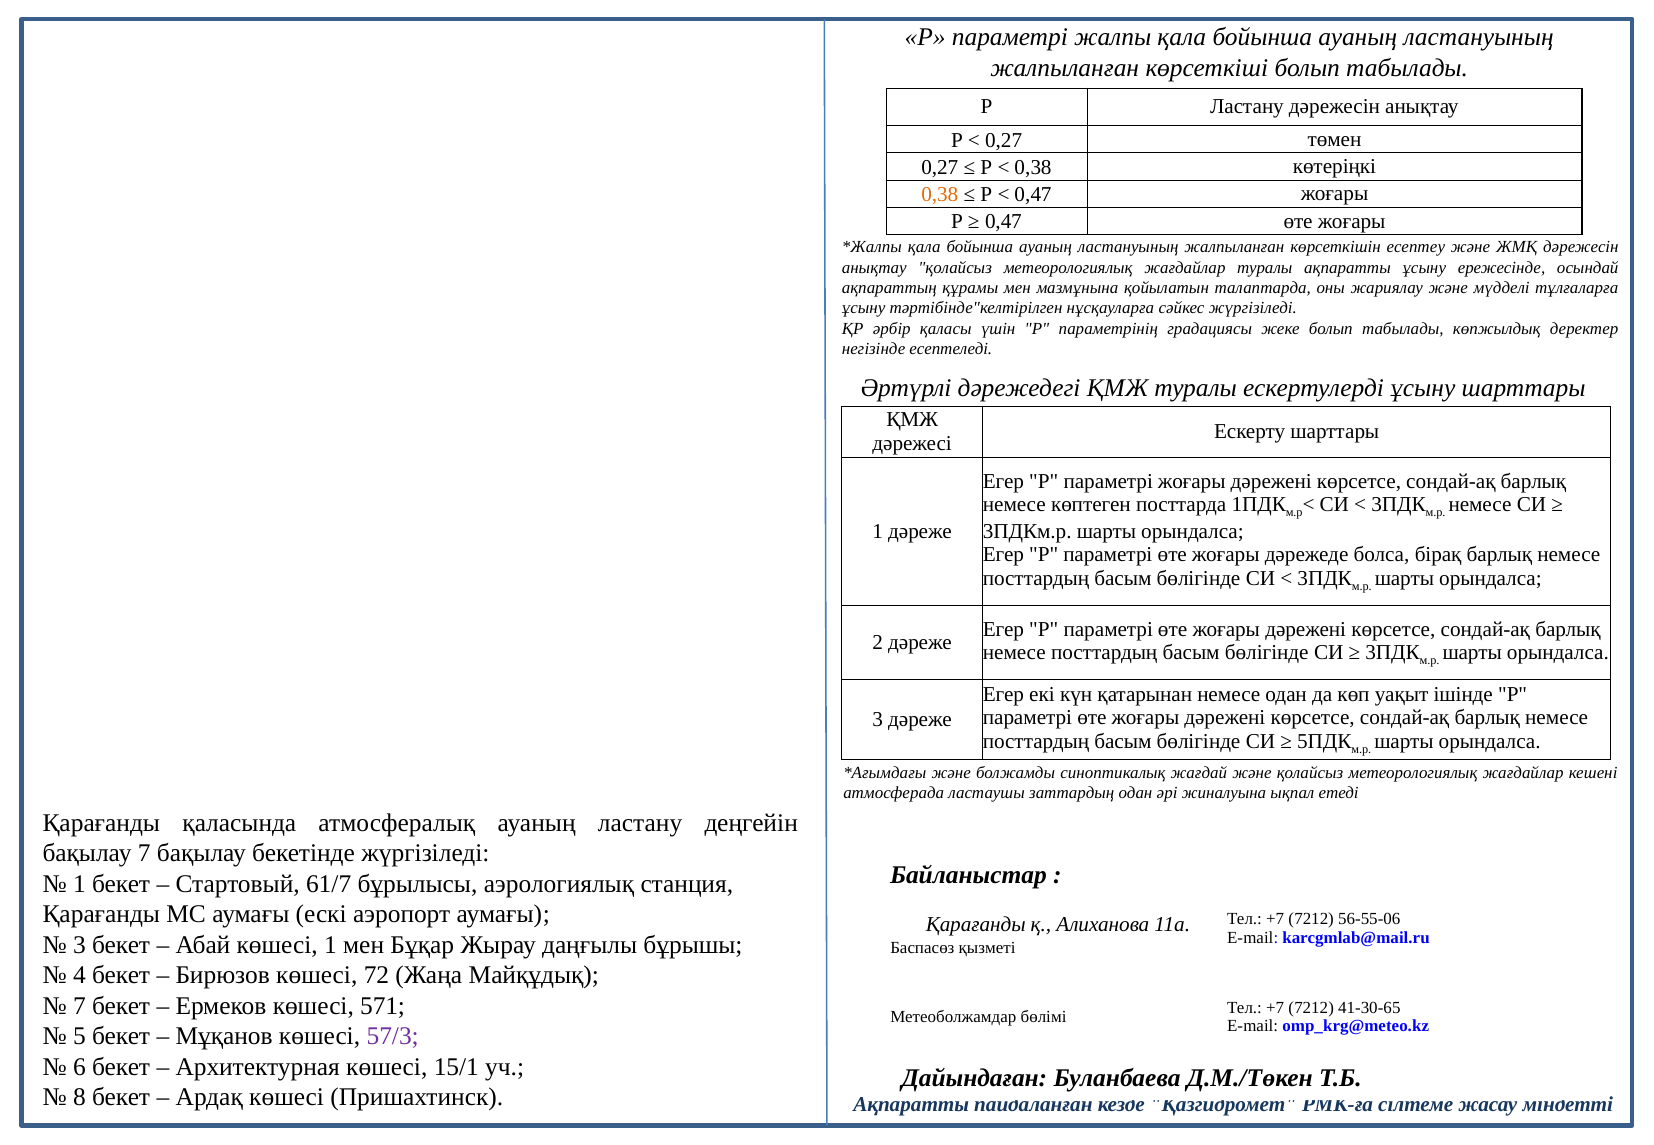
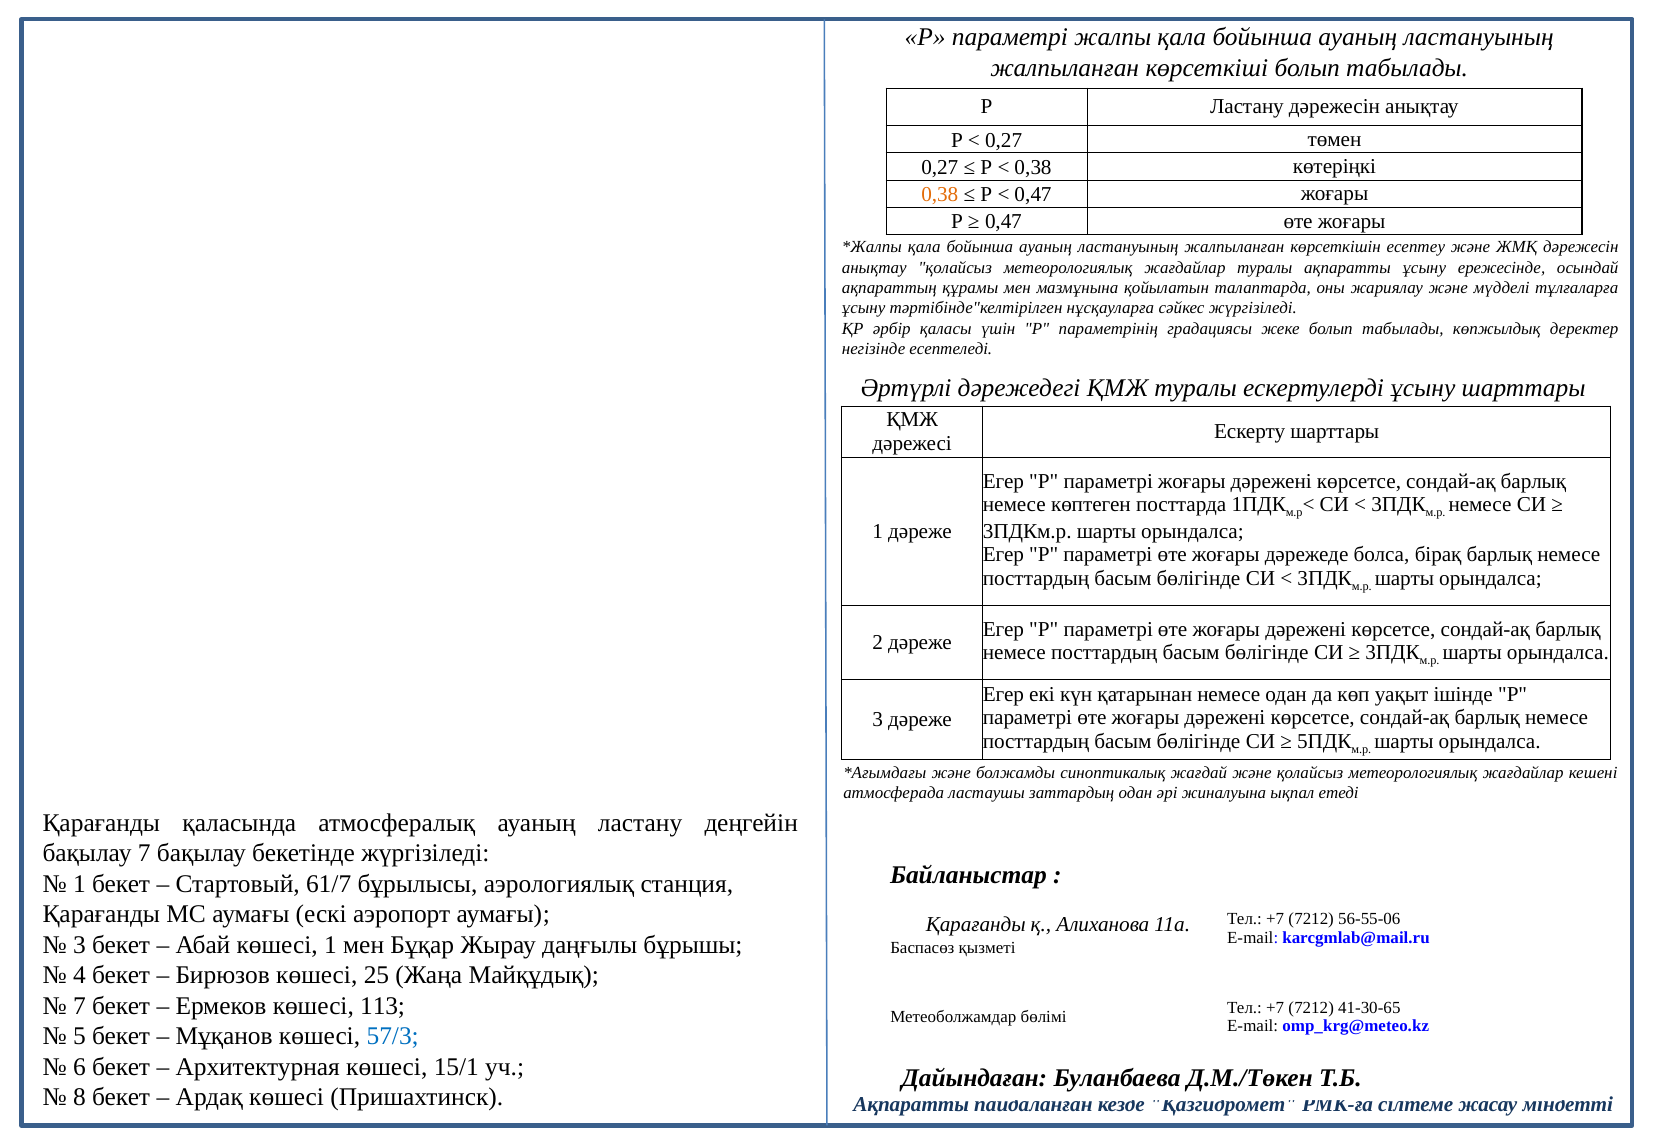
72: 72 -> 25
571: 571 -> 113
57/3 colour: purple -> blue
